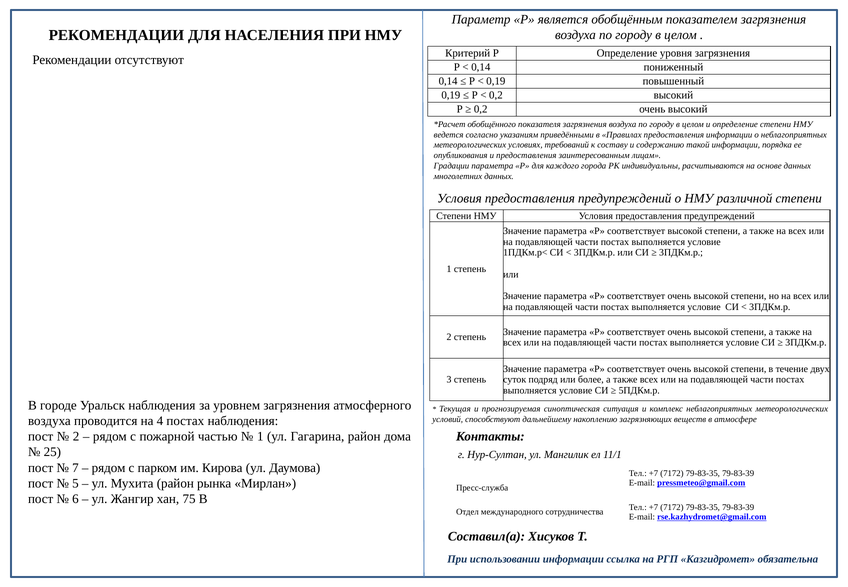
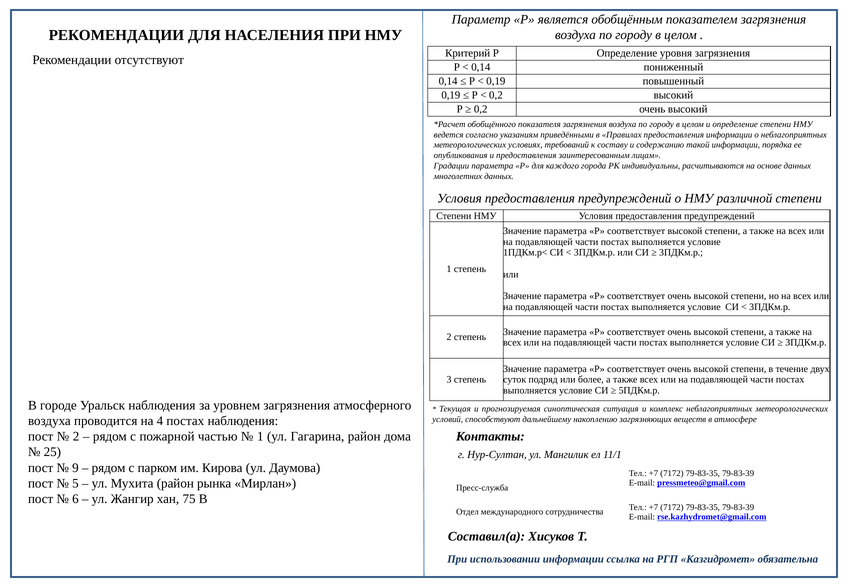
7: 7 -> 9
